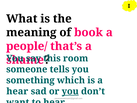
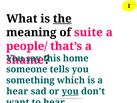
the underline: none -> present
book: book -> suite
room: room -> home
